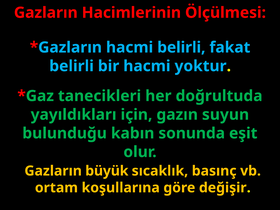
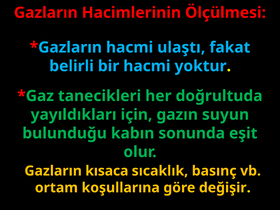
hacmi belirli: belirli -> ulaştı
büyük: büyük -> kısaca
